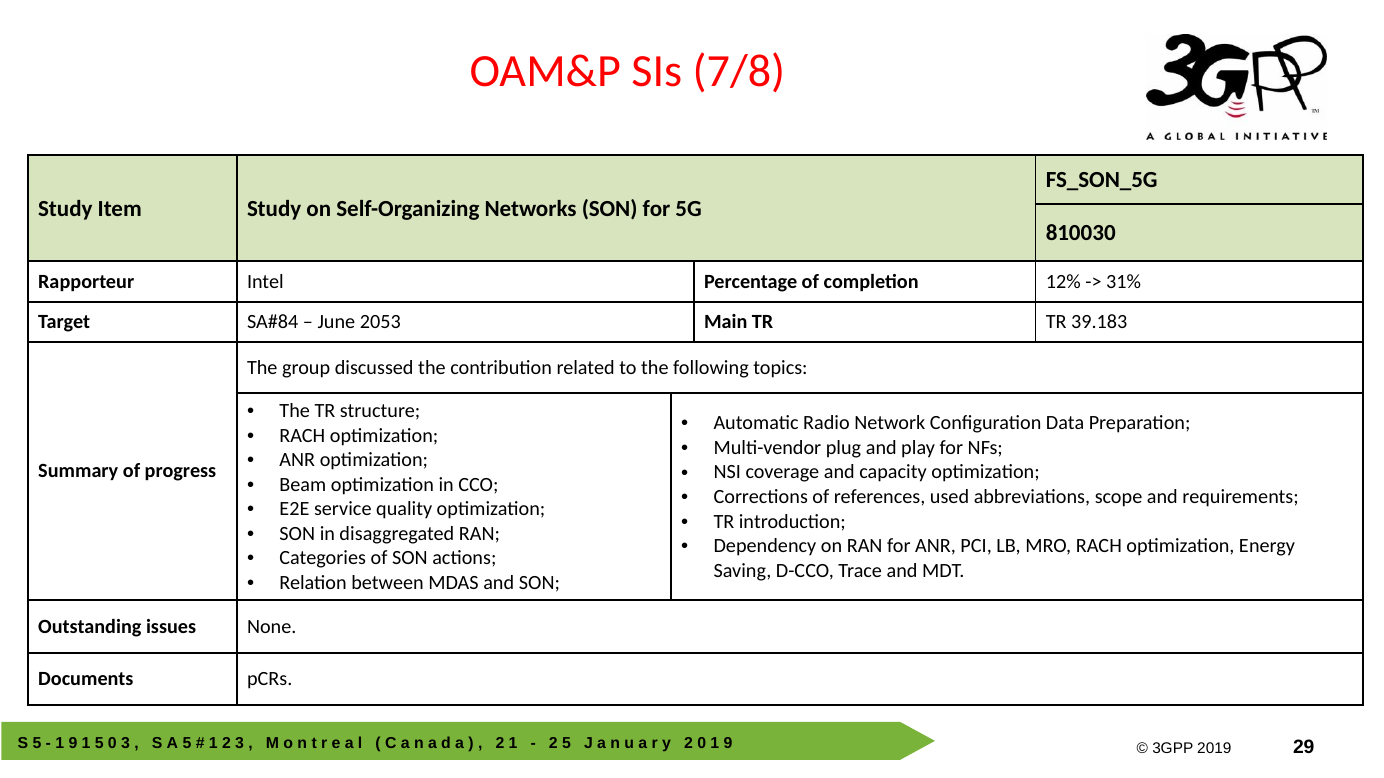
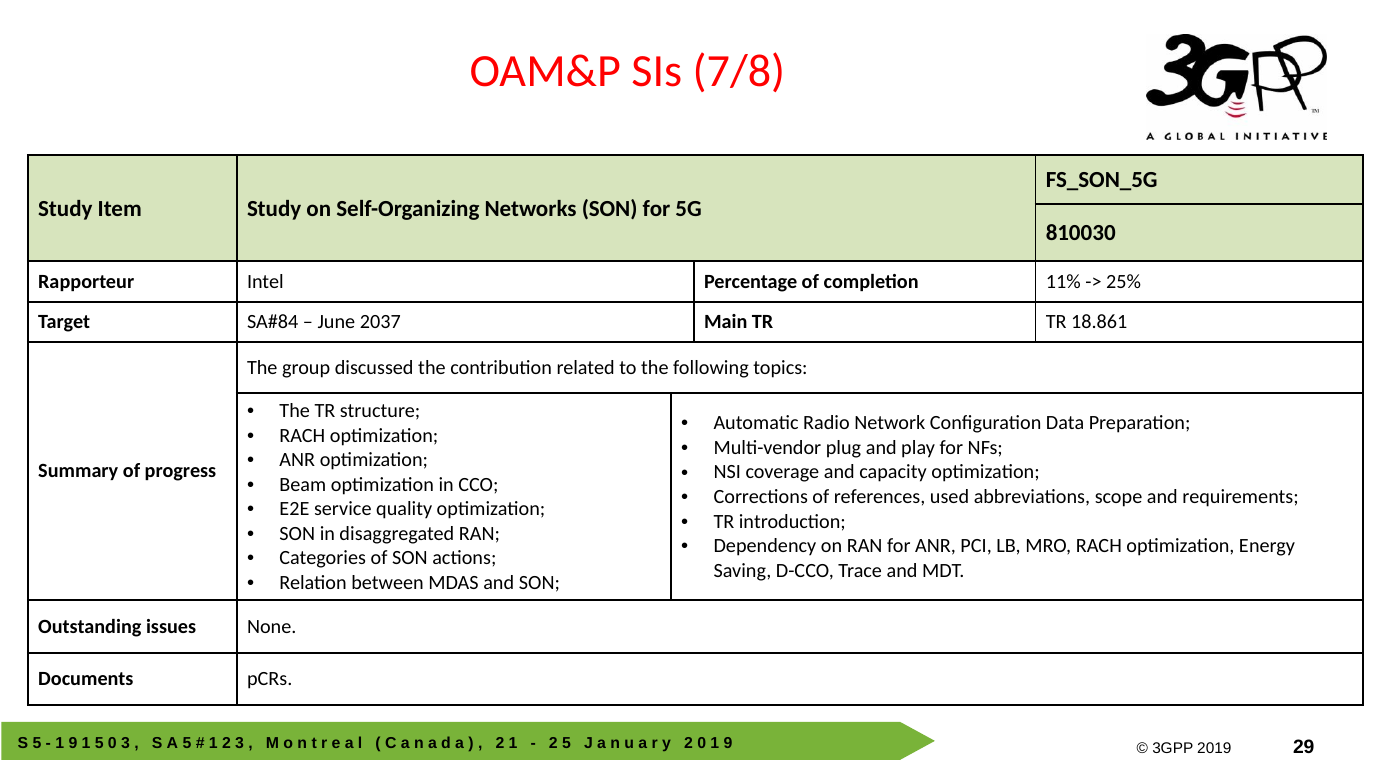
12%: 12% -> 11%
31%: 31% -> 25%
2053: 2053 -> 2037
39.183: 39.183 -> 18.861
